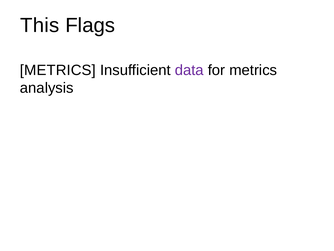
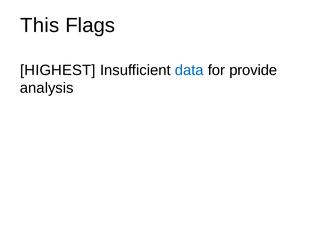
METRICS at (58, 70): METRICS -> HIGHEST
data colour: purple -> blue
for metrics: metrics -> provide
